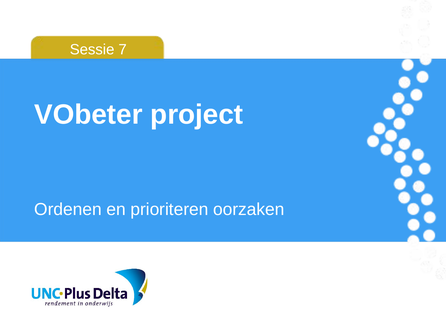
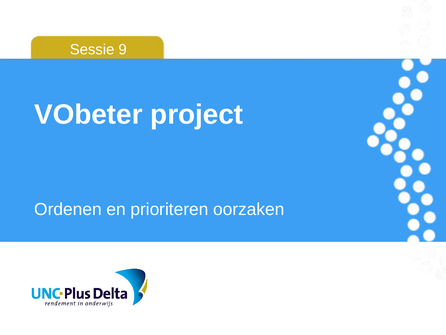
7: 7 -> 9
